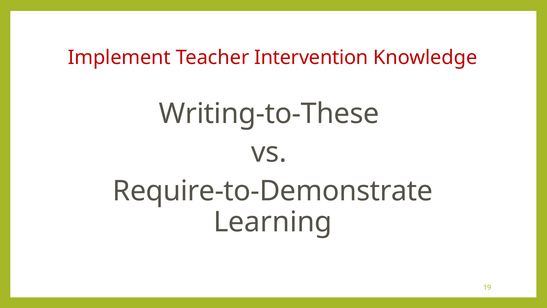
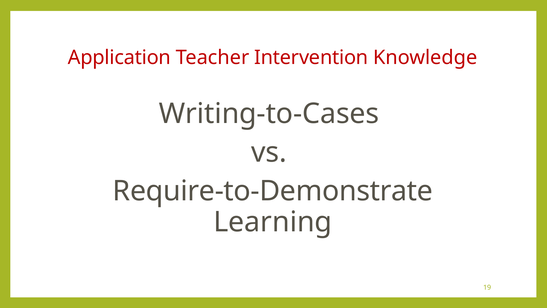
Implement: Implement -> Application
Writing-to-These: Writing-to-These -> Writing-to-Cases
